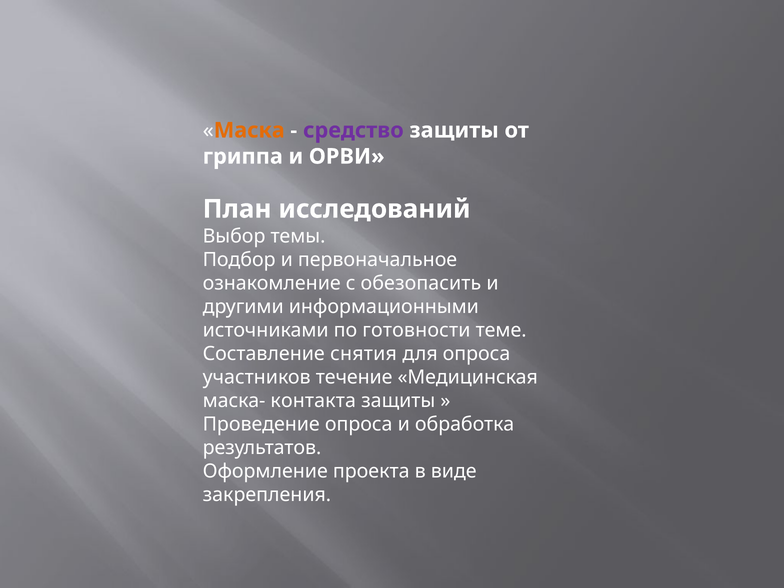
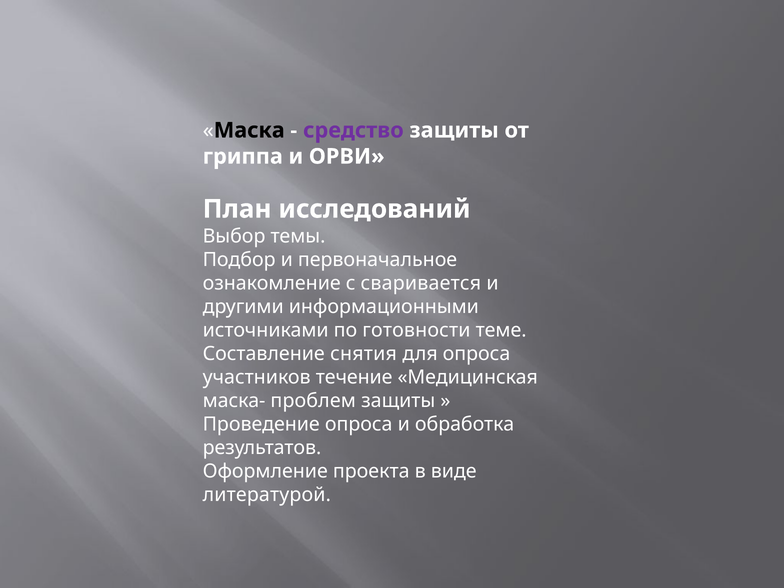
Маска colour: orange -> black
обезопасить: обезопасить -> сваривается
контакта: контакта -> проблем
закрепления: закрепления -> литературой
